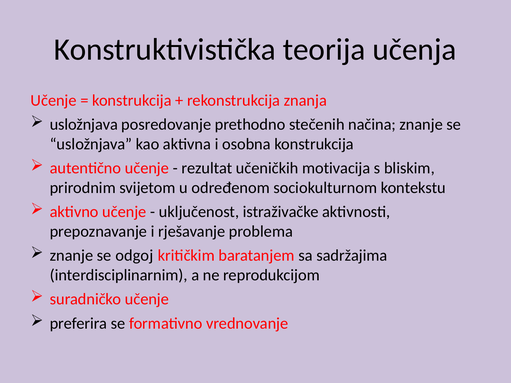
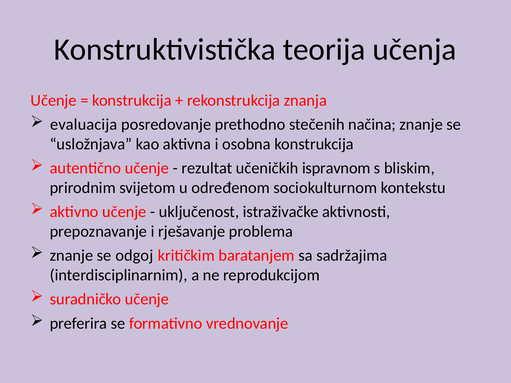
usložnjava at (84, 125): usložnjava -> evaluacija
motivacija: motivacija -> ispravnom
